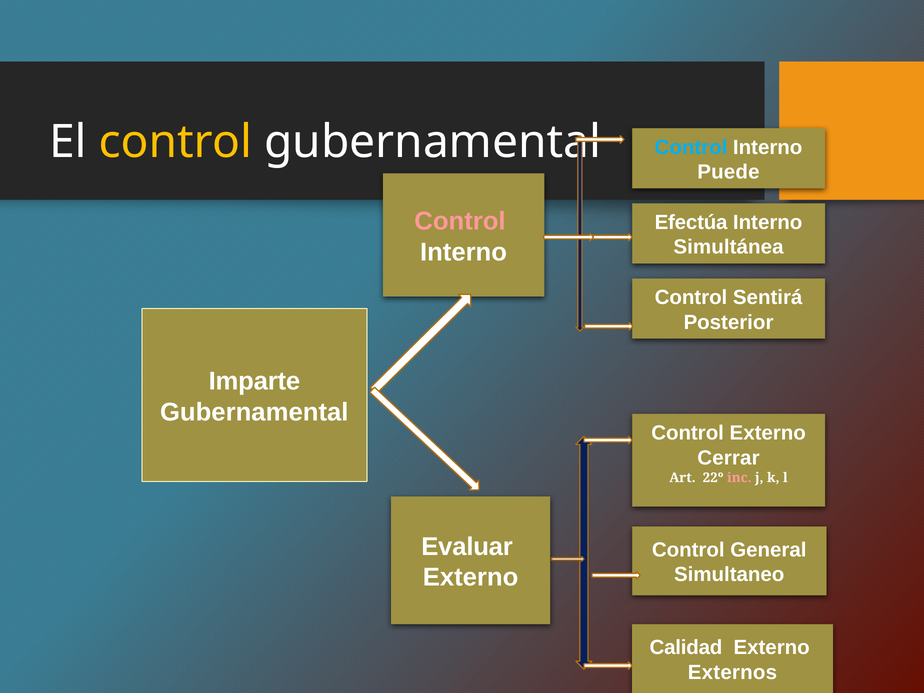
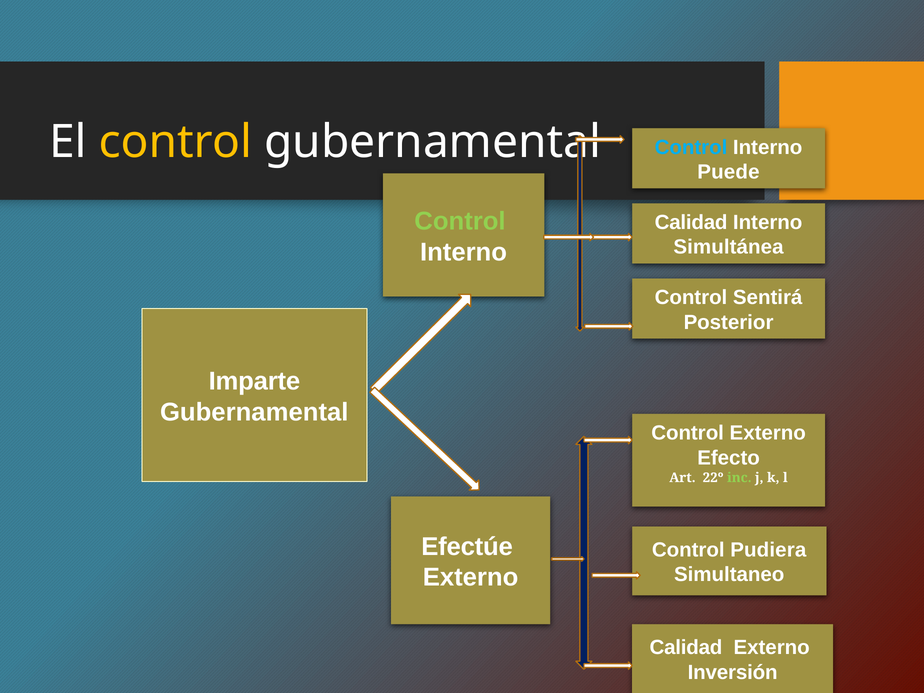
Control at (460, 221) colour: pink -> light green
Efectúa at (691, 223): Efectúa -> Calidad
Cerrar: Cerrar -> Efecto
inc colour: pink -> light green
Evaluar: Evaluar -> Efectúe
General: General -> Pudiera
Externos: Externos -> Inversión
